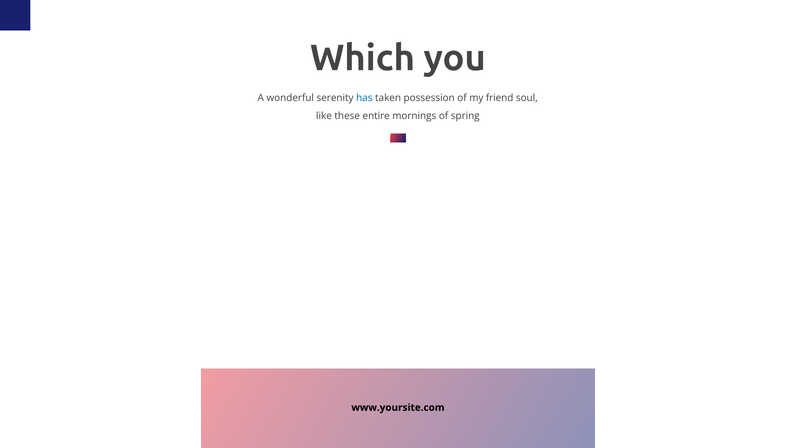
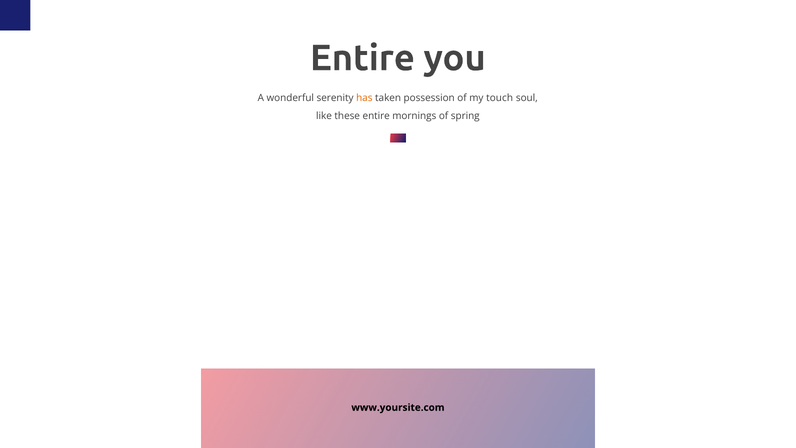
Which at (362, 58): Which -> Entire
has colour: blue -> orange
friend: friend -> touch
